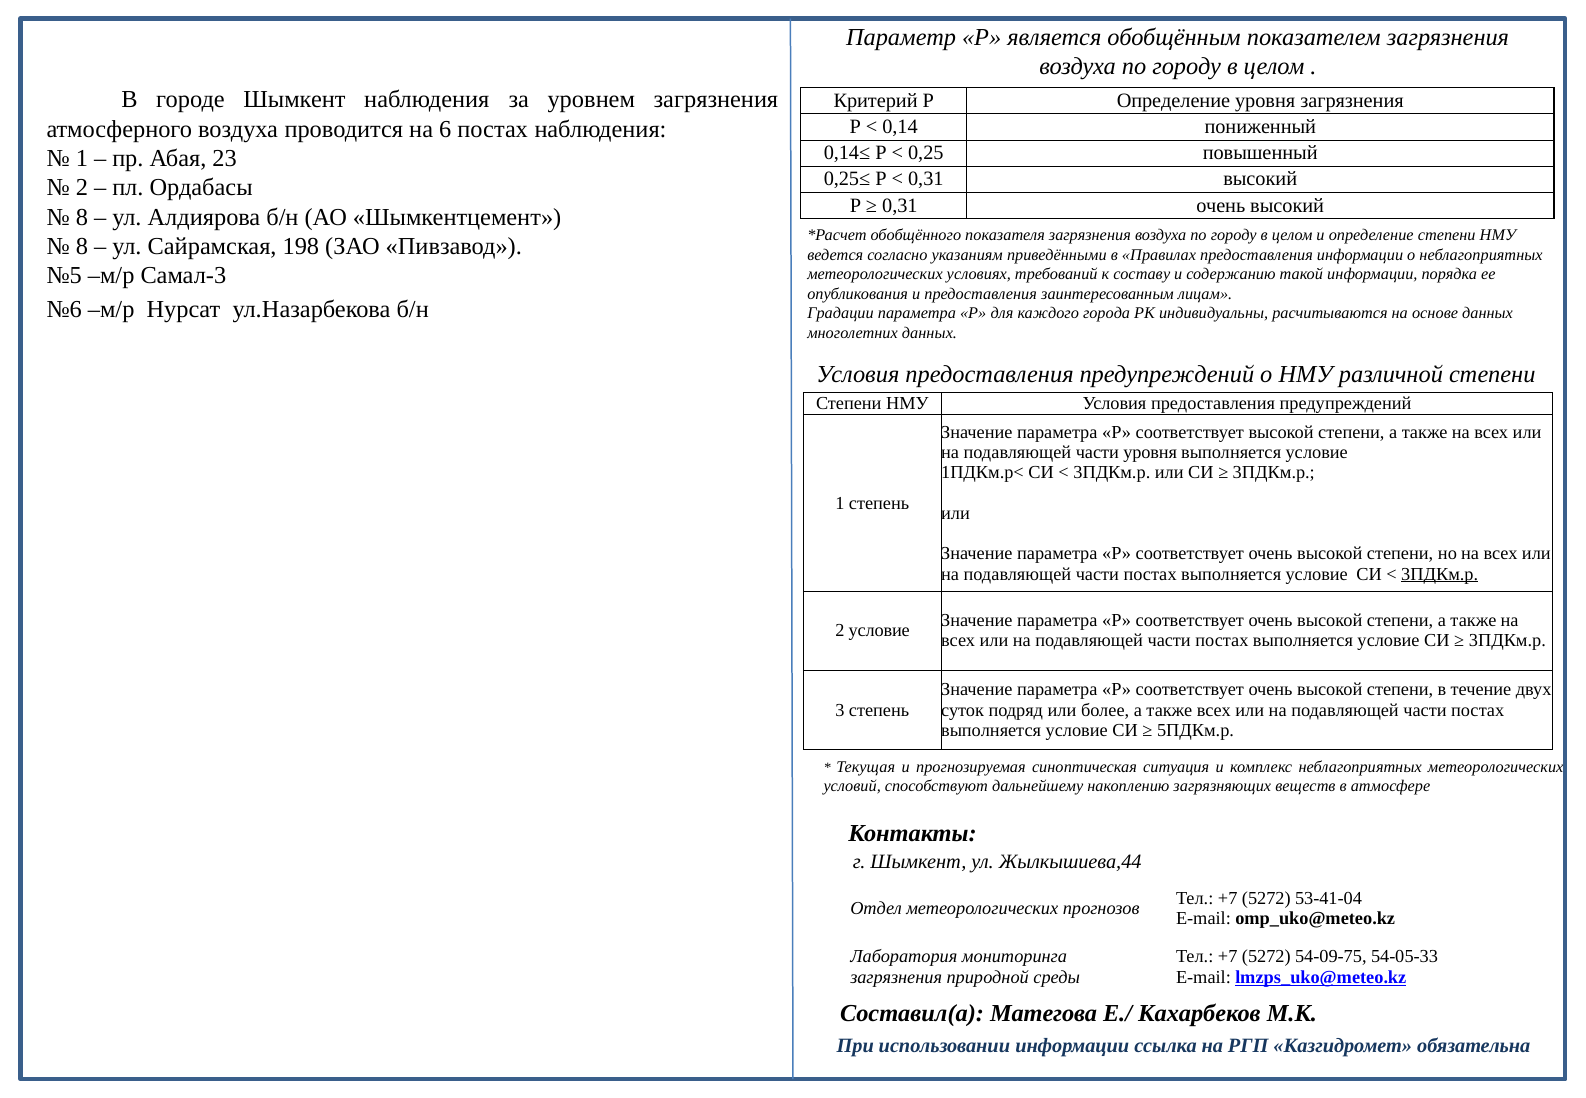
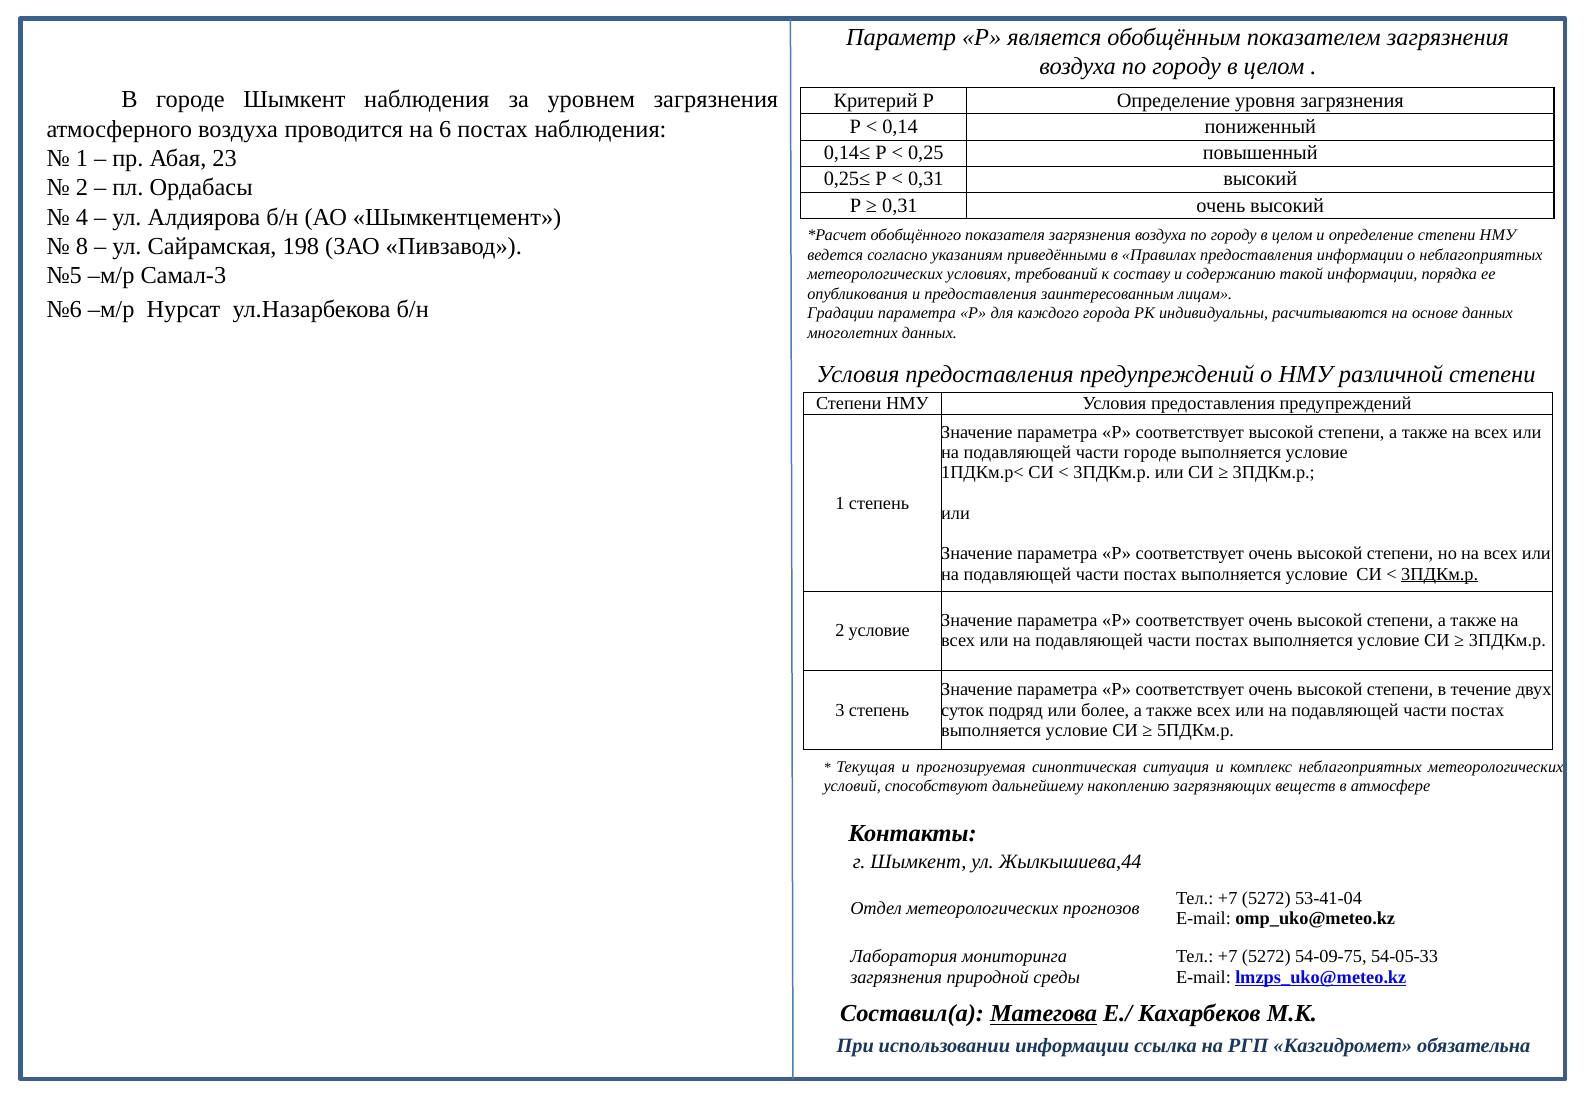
8 at (82, 217): 8 -> 4
части уровня: уровня -> городе
Матегова underline: none -> present
